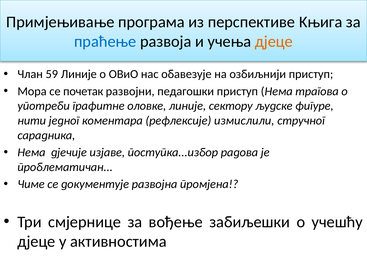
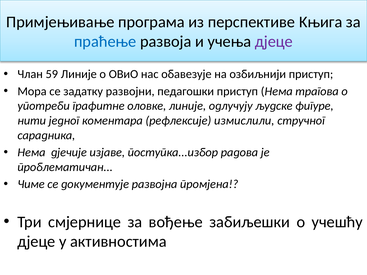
дјеце at (274, 42) colour: orange -> purple
почетак: почетак -> задатку
сектору: сектору -> одлучују
